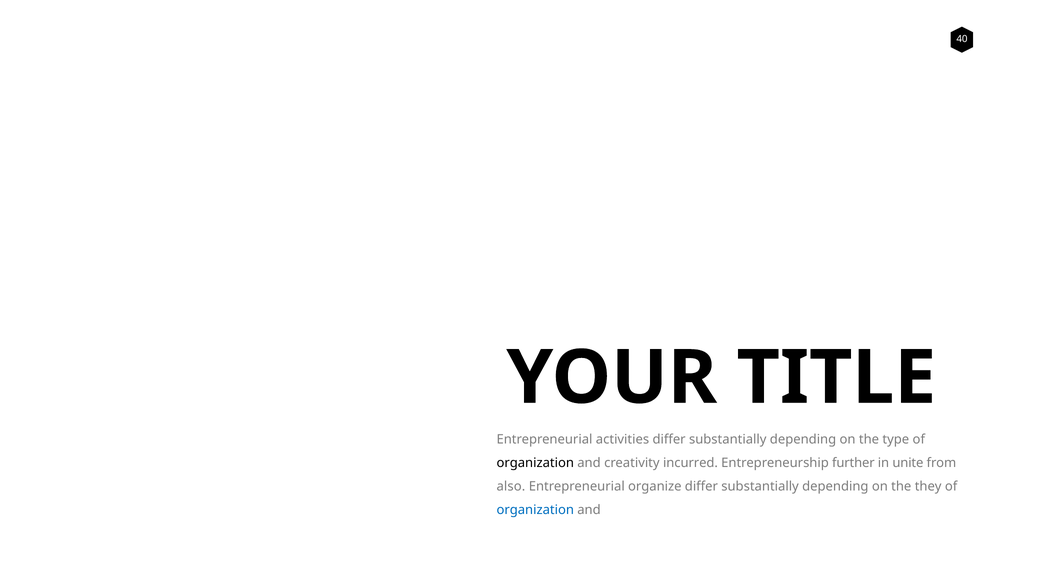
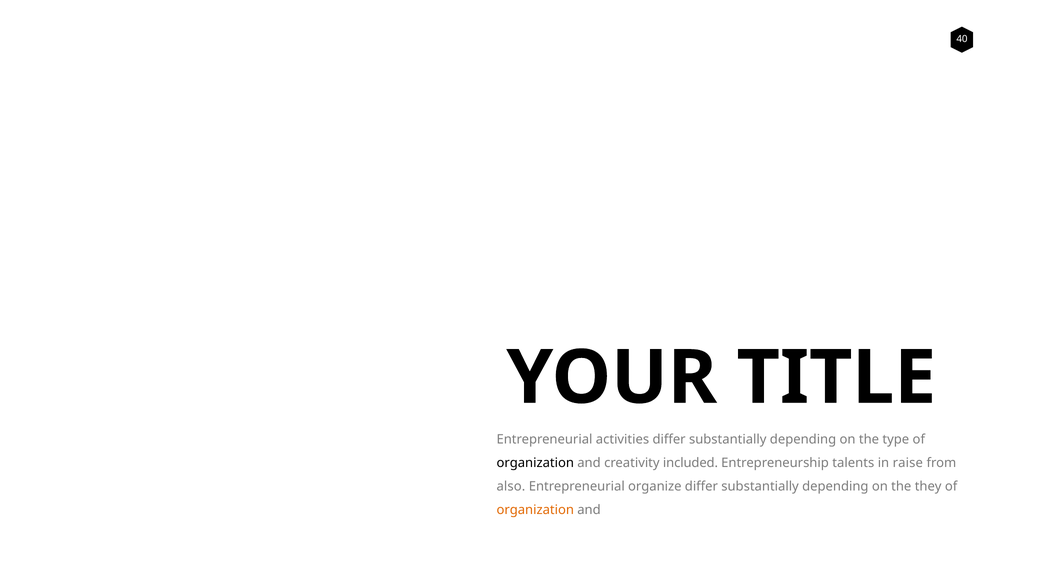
incurred: incurred -> included
further: further -> talents
unite: unite -> raise
organization at (535, 509) colour: blue -> orange
